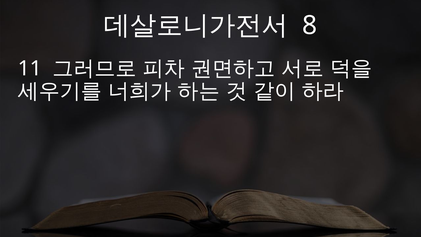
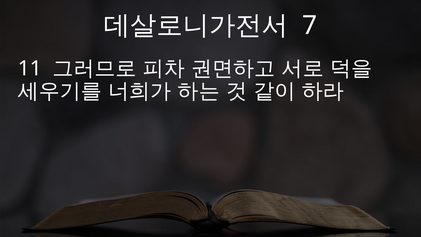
8: 8 -> 7
